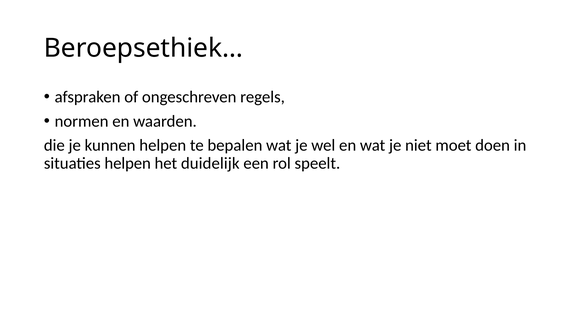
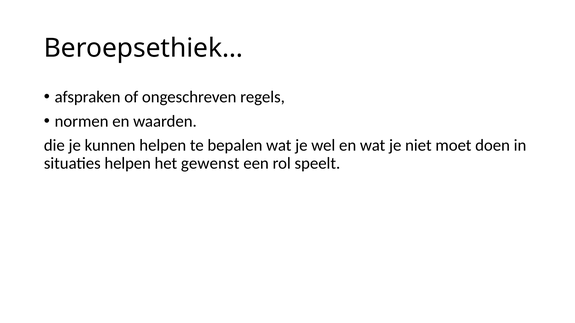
duidelijk: duidelijk -> gewenst
